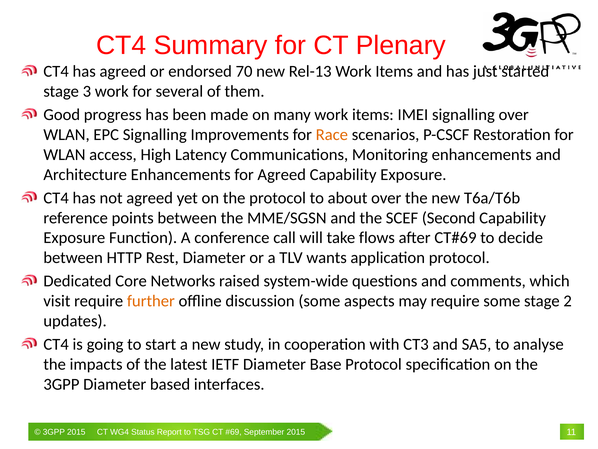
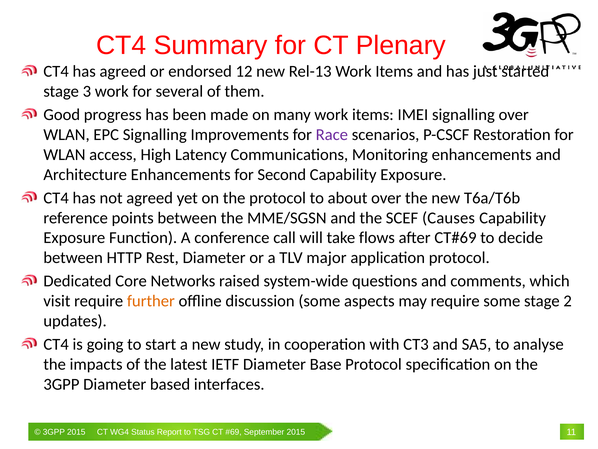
70: 70 -> 12
Race colour: orange -> purple
for Agreed: Agreed -> Second
Second: Second -> Causes
wants: wants -> major
